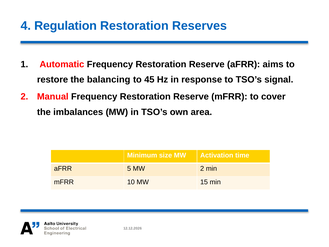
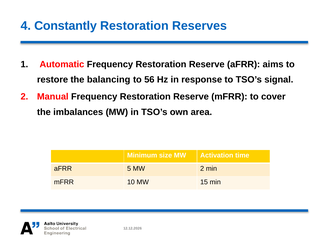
Regulation: Regulation -> Constantly
45: 45 -> 56
